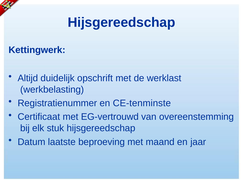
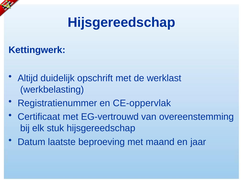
CE-tenminste: CE-tenminste -> CE-oppervlak
